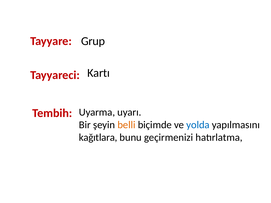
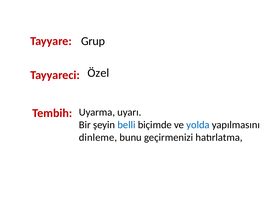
Kartı: Kartı -> Özel
belli colour: orange -> blue
kağıtlara: kağıtlara -> dinleme
